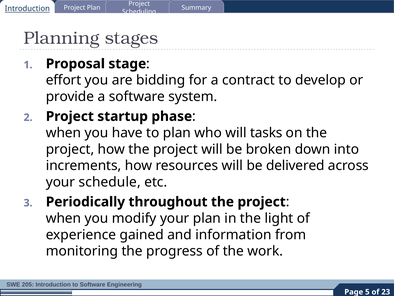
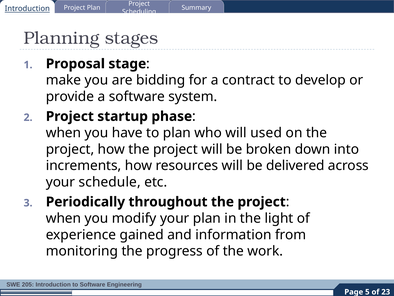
effort: effort -> make
tasks: tasks -> used
